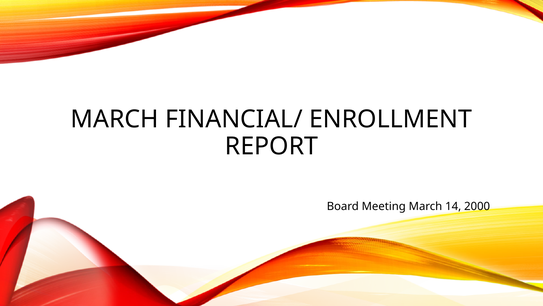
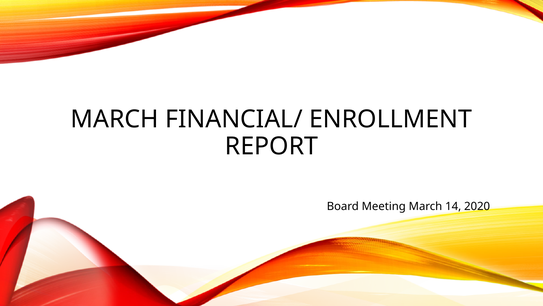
2000: 2000 -> 2020
